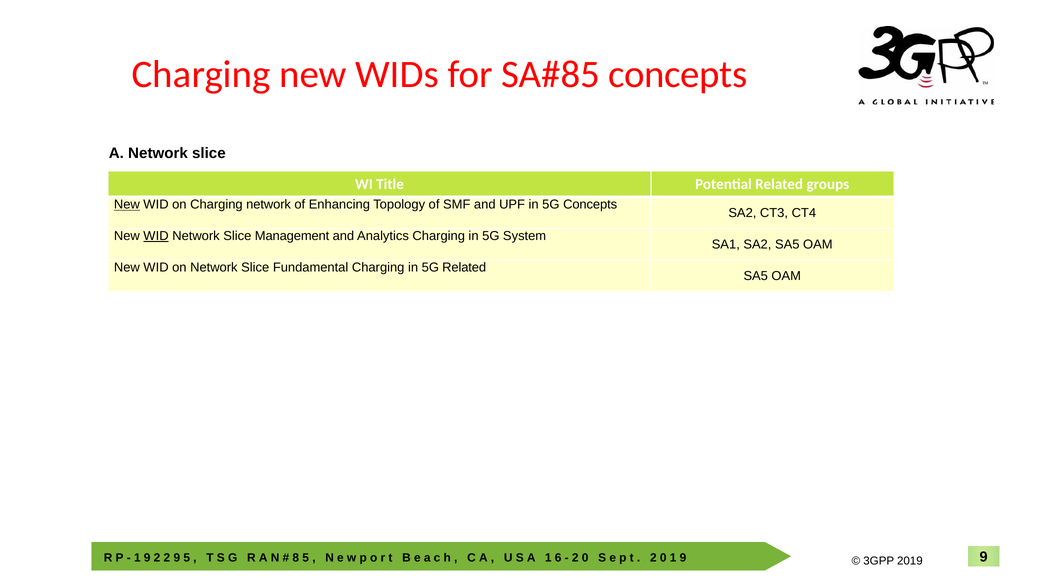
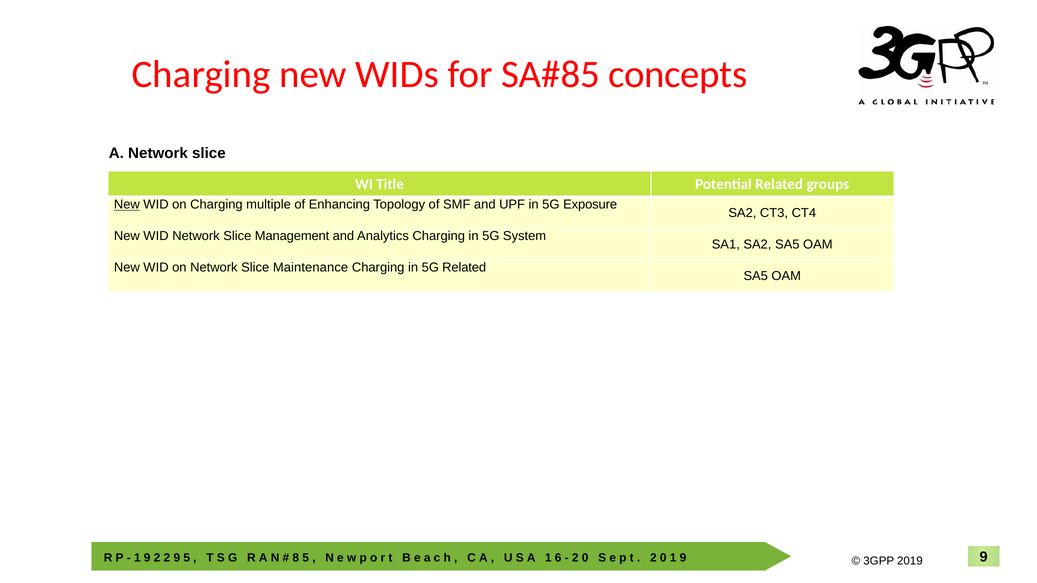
Charging network: network -> multiple
5G Concepts: Concepts -> Exposure
WID at (156, 236) underline: present -> none
Fundamental: Fundamental -> Maintenance
